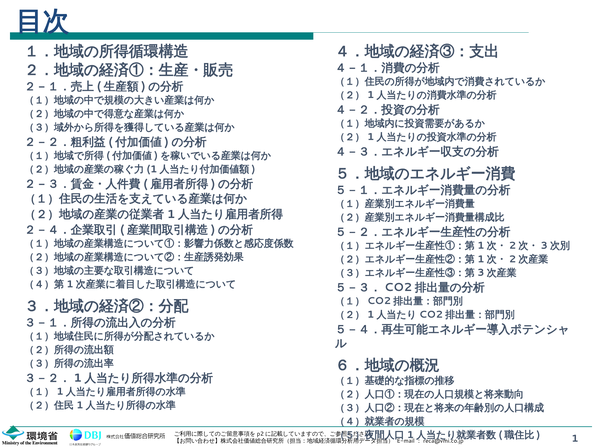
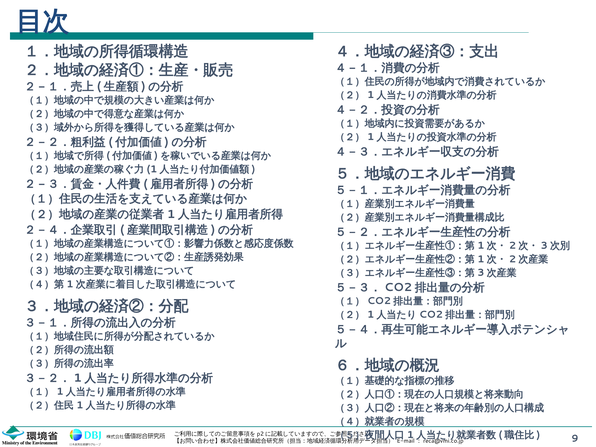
1: 1 -> 9
